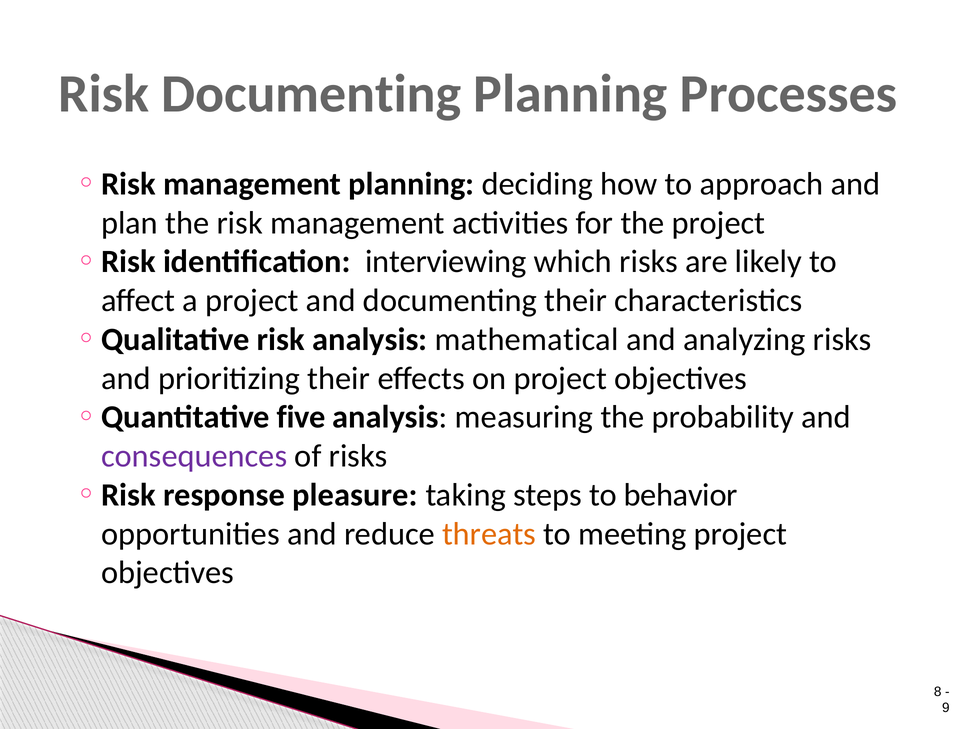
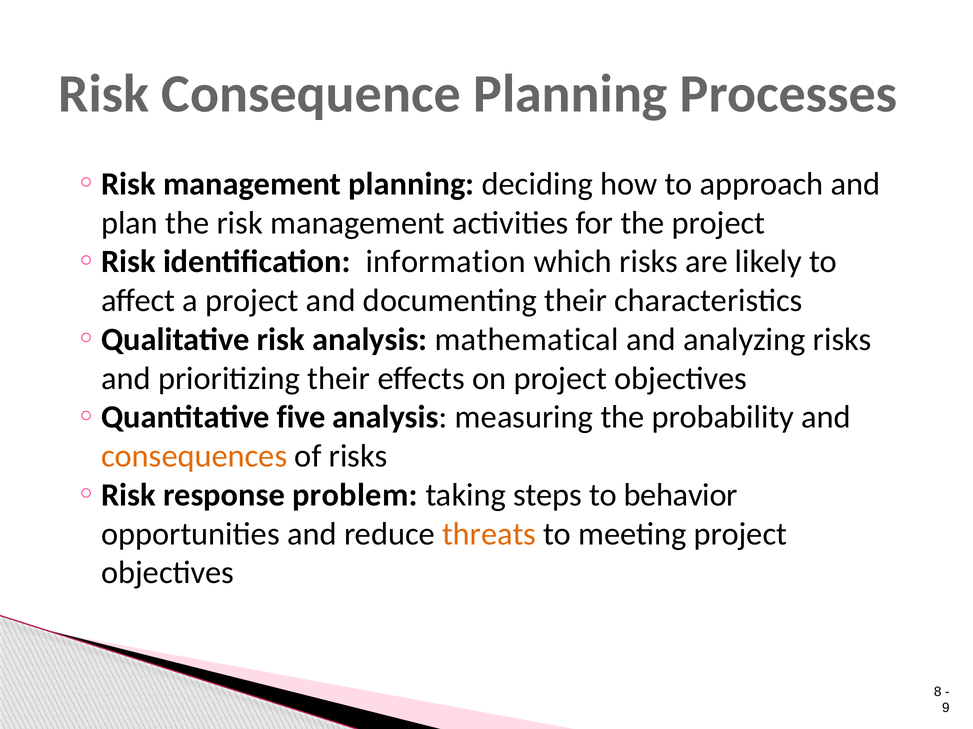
Risk Documenting: Documenting -> Consequence
interviewing: interviewing -> information
consequences colour: purple -> orange
pleasure: pleasure -> problem
